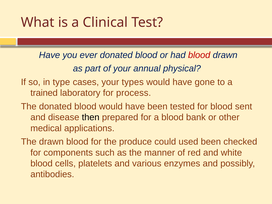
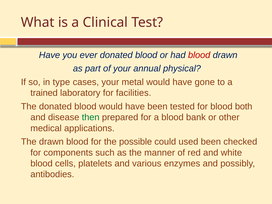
types: types -> metal
process: process -> facilities
sent: sent -> both
then colour: black -> green
produce: produce -> possible
